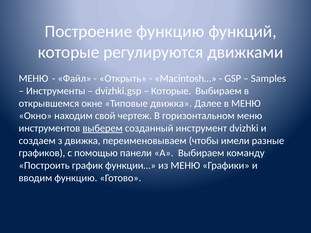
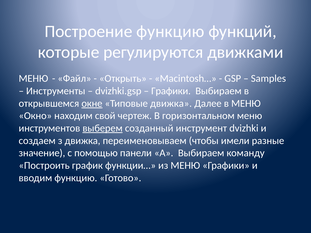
Которые at (171, 91): Которые -> Графики
окне underline: none -> present
графиков: графиков -> значение
